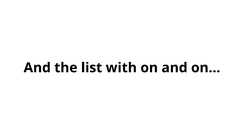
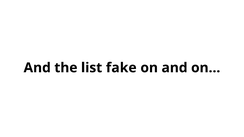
with: with -> fake
